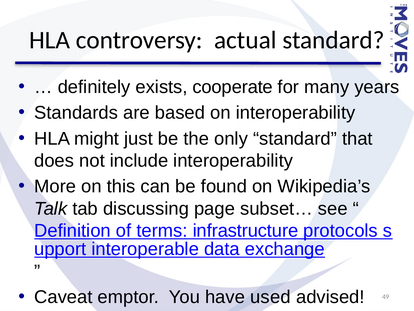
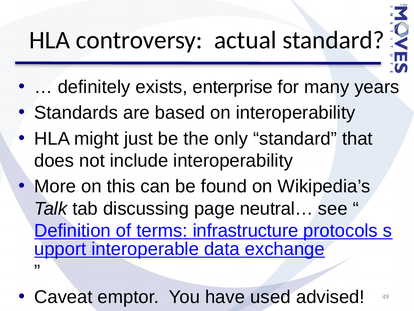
cooperate: cooperate -> enterprise
subset…: subset… -> neutral…
